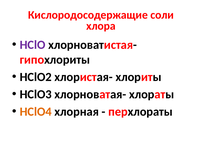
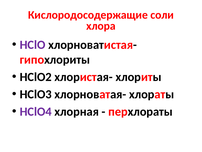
HClO4 colour: orange -> purple
